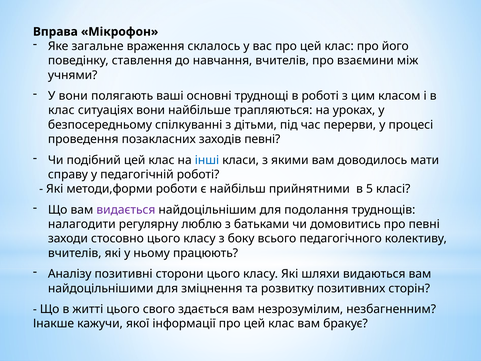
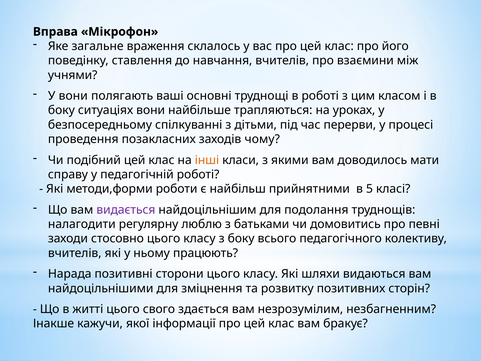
клас at (61, 110): клас -> боку
заходів певні: певні -> чому
інші colour: blue -> orange
Аналізу: Аналізу -> Нарада
